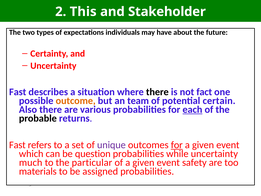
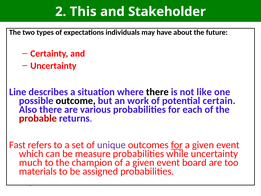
Fast at (18, 92): Fast -> Line
fact: fact -> like
outcome colour: orange -> black
team: team -> work
each underline: present -> none
probable colour: black -> red
question: question -> measure
particular: particular -> champion
safety: safety -> board
